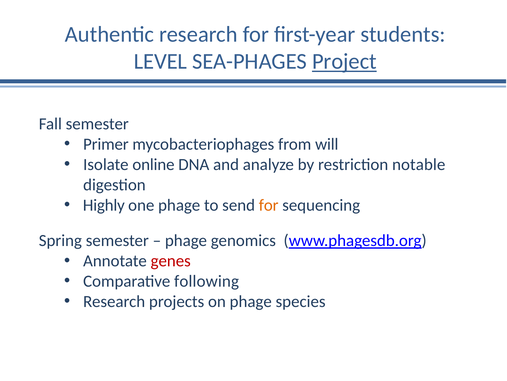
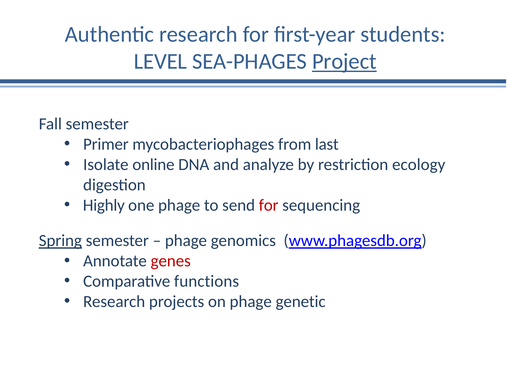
will: will -> last
notable: notable -> ecology
for at (269, 205) colour: orange -> red
Spring underline: none -> present
following: following -> functions
species: species -> genetic
